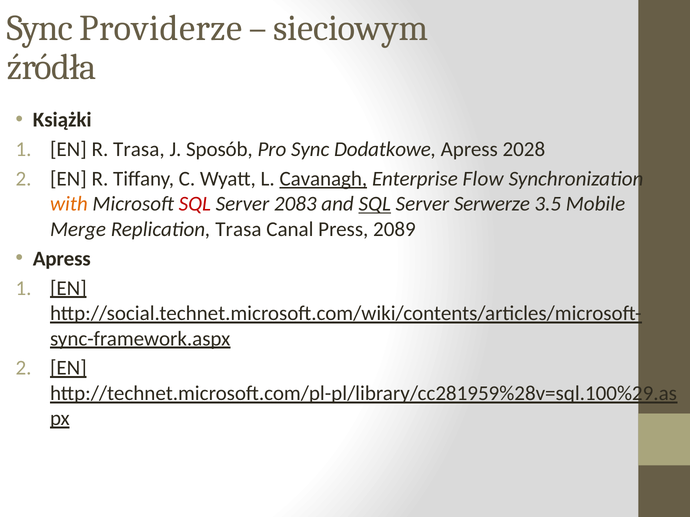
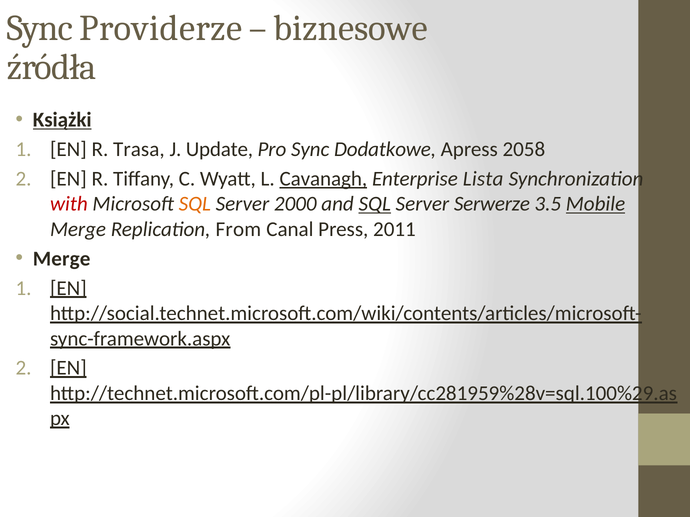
sieciowym: sieciowym -> biznesowe
Książki underline: none -> present
Sposób: Sposób -> Update
2028: 2028 -> 2058
Flow: Flow -> Lista
with colour: orange -> red
SQL at (195, 204) colour: red -> orange
2083: 2083 -> 2000
Mobile underline: none -> present
Replication Trasa: Trasa -> From
2089: 2089 -> 2011
Apress at (62, 259): Apress -> Merge
